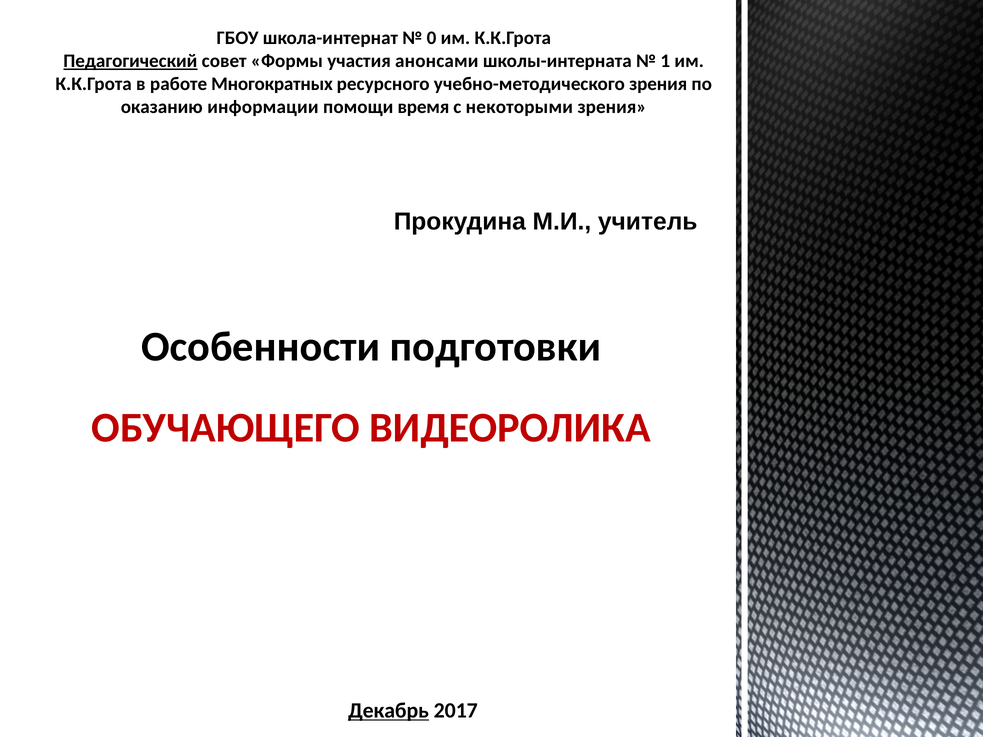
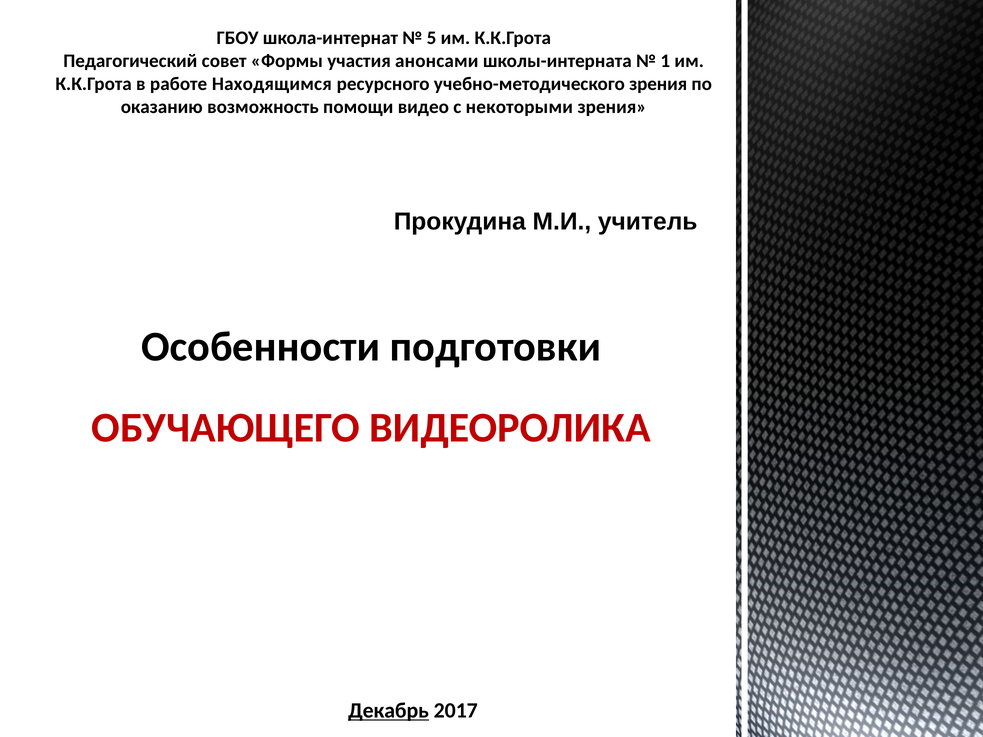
0: 0 -> 5
Педагогический underline: present -> none
Многократных: Многократных -> Находящимся
информации: информации -> возможность
время: время -> видео
